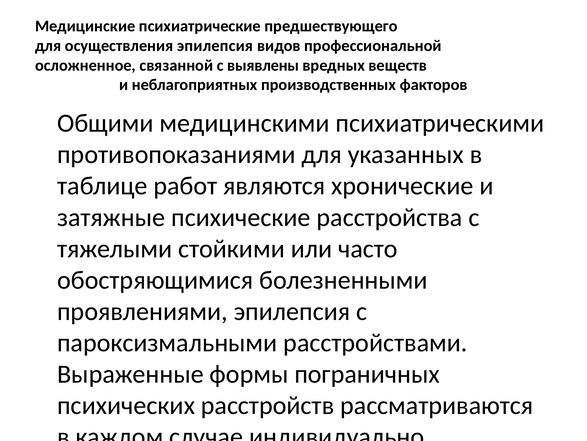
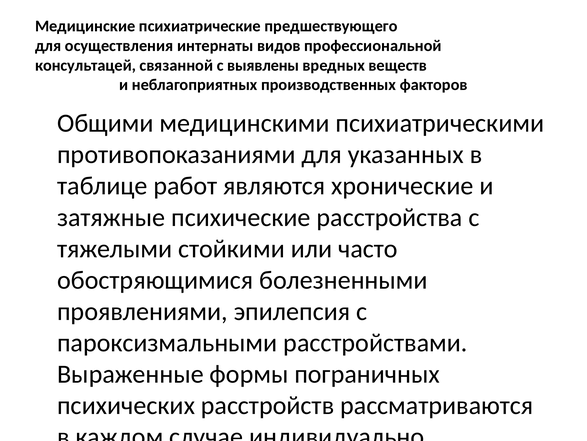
осуществления эпилепсия: эпилепсия -> интернаты
осложненное: осложненное -> консультацей
